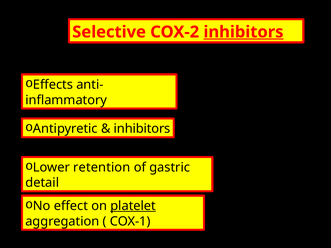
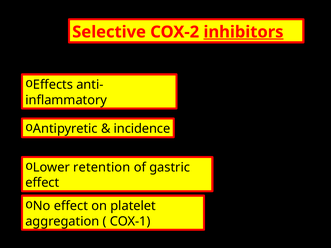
inhibitors at (142, 129): inhibitors -> incidence
detail at (42, 183): detail -> effect
platelet underline: present -> none
